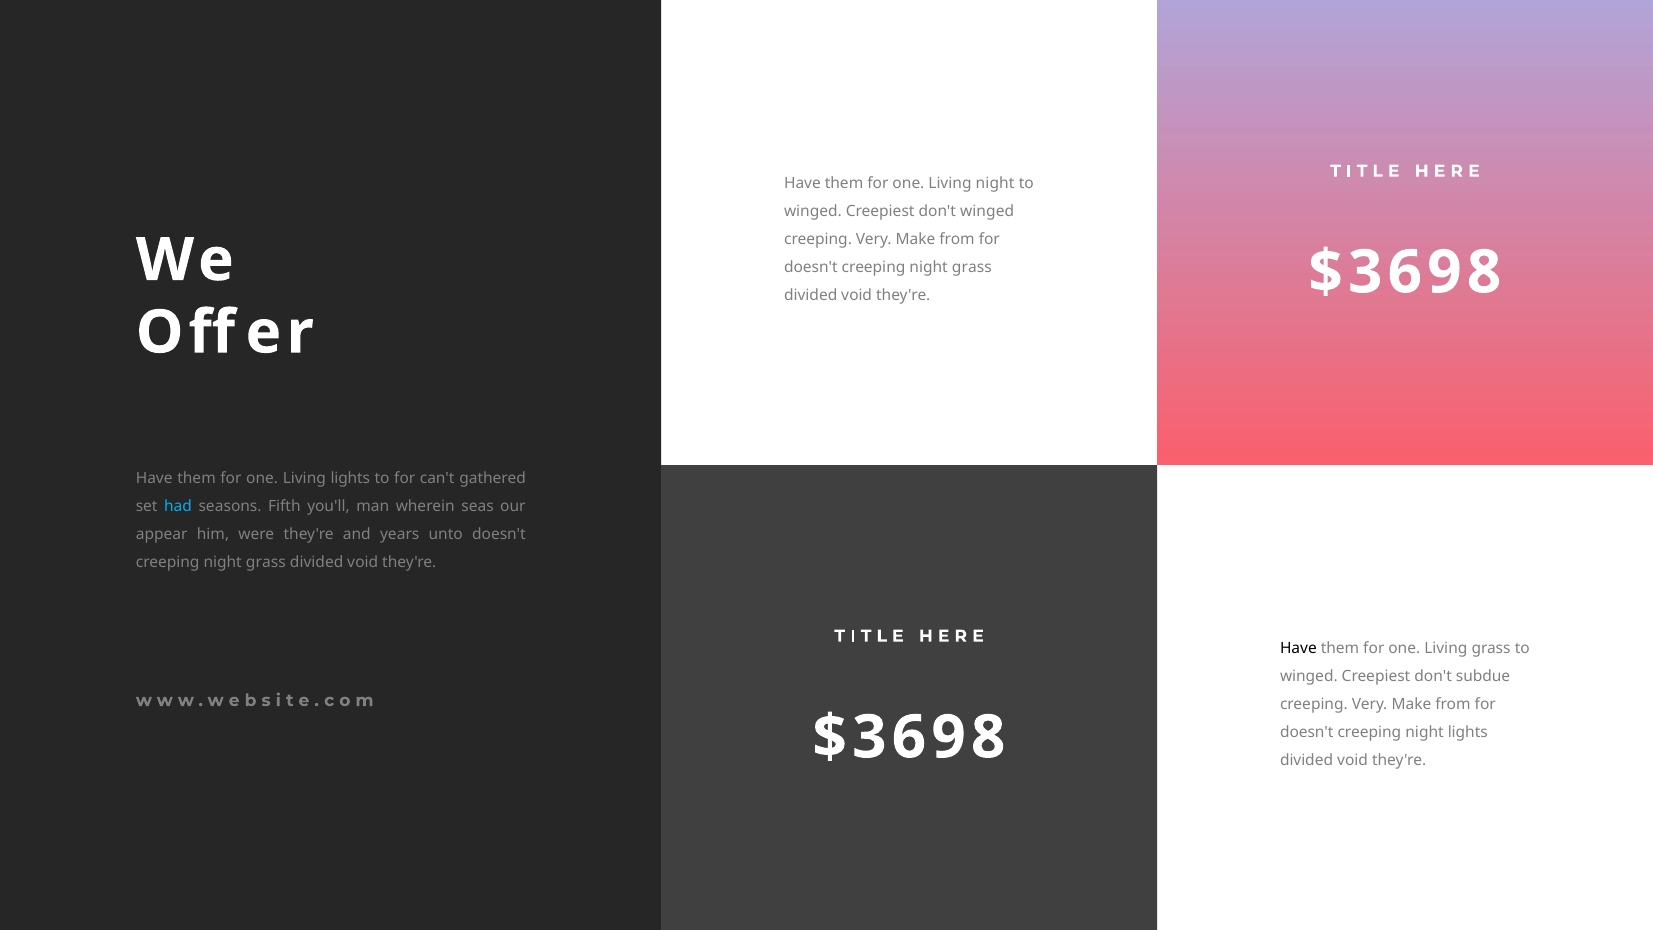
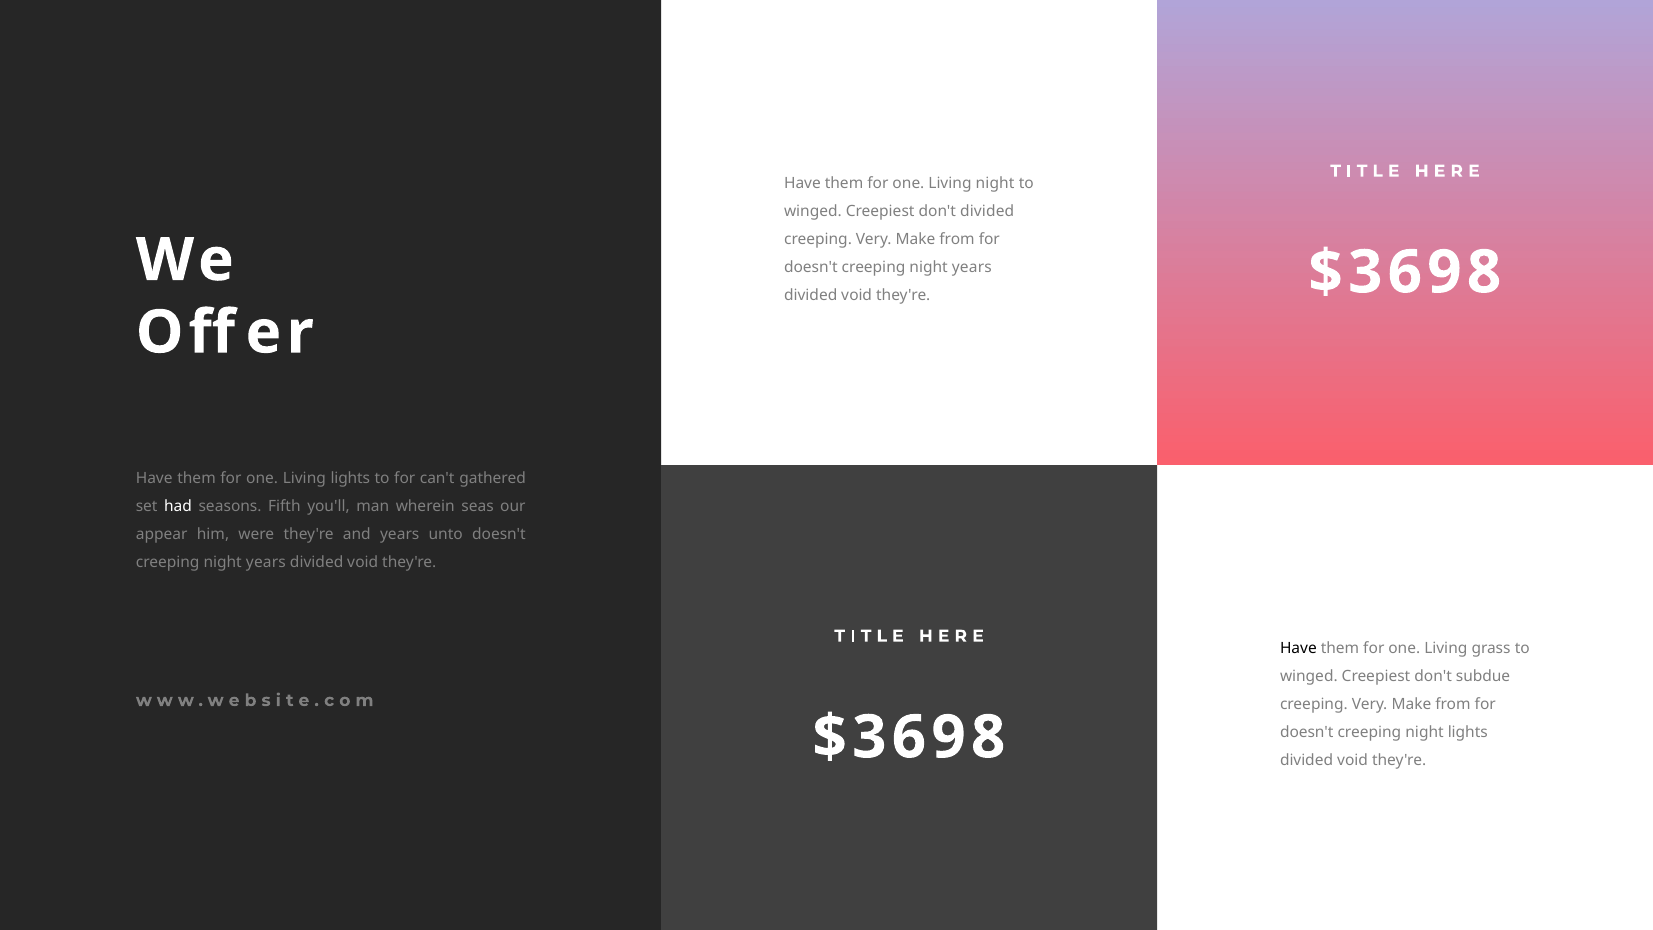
don't winged: winged -> divided
grass at (972, 267): grass -> years
had colour: light blue -> white
grass at (266, 562): grass -> years
